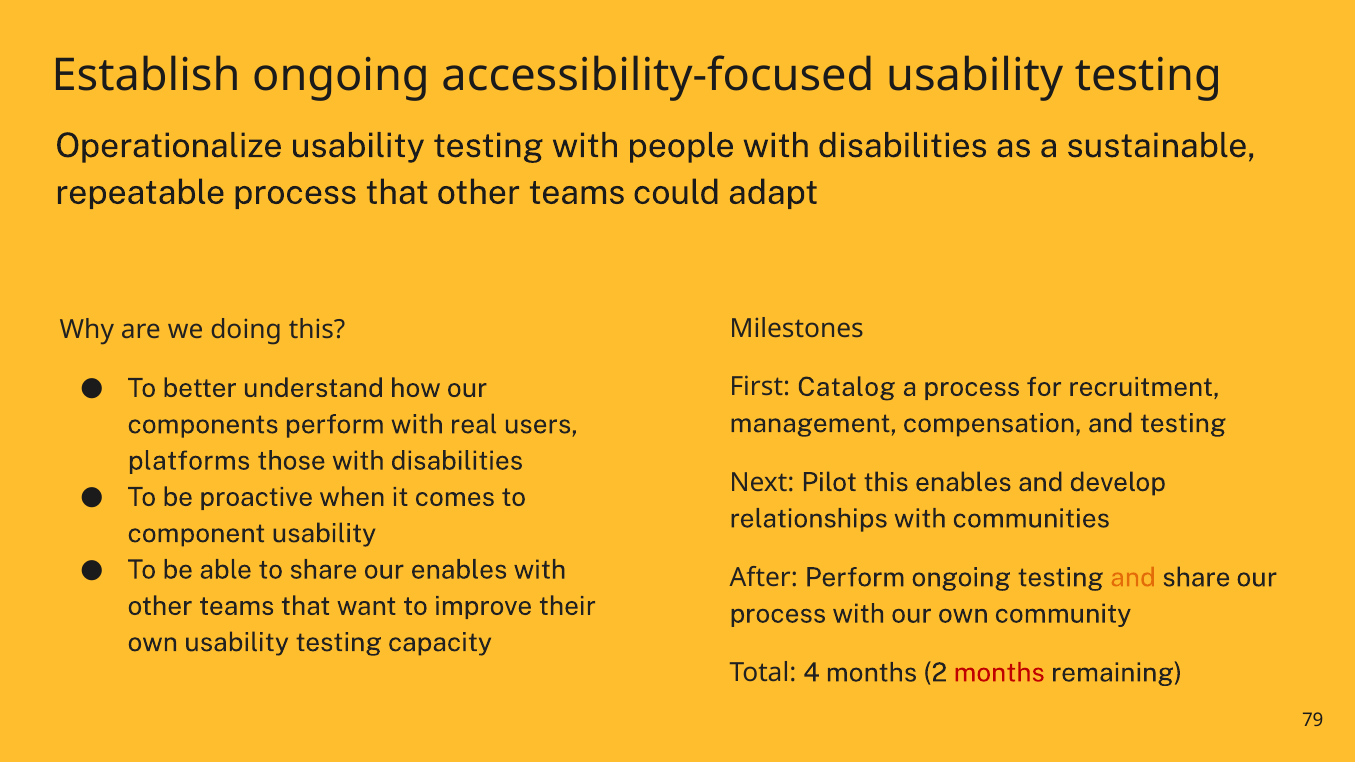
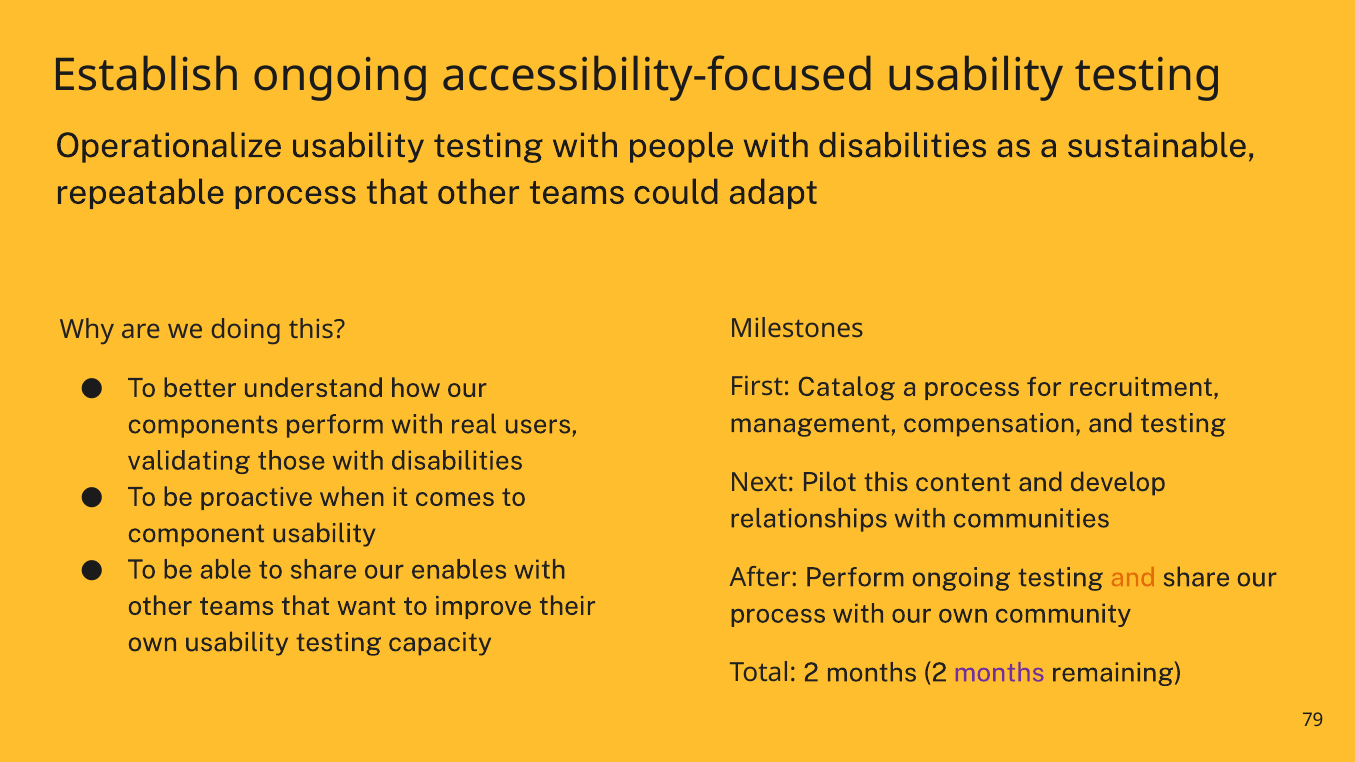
platforms: platforms -> validating
this enables: enables -> content
Total 4: 4 -> 2
months at (999, 673) colour: red -> purple
